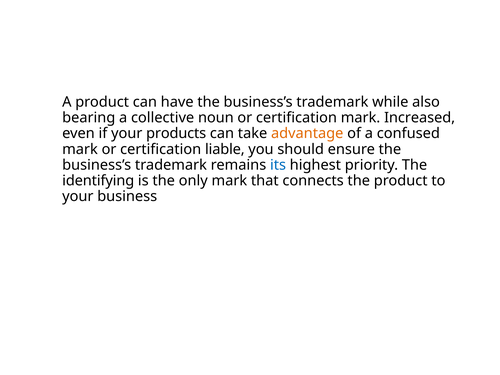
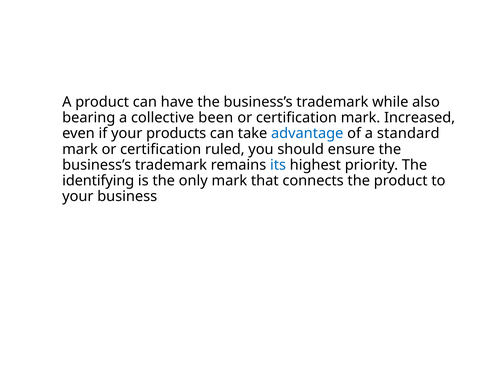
noun: noun -> been
advantage colour: orange -> blue
confused: confused -> standard
liable: liable -> ruled
